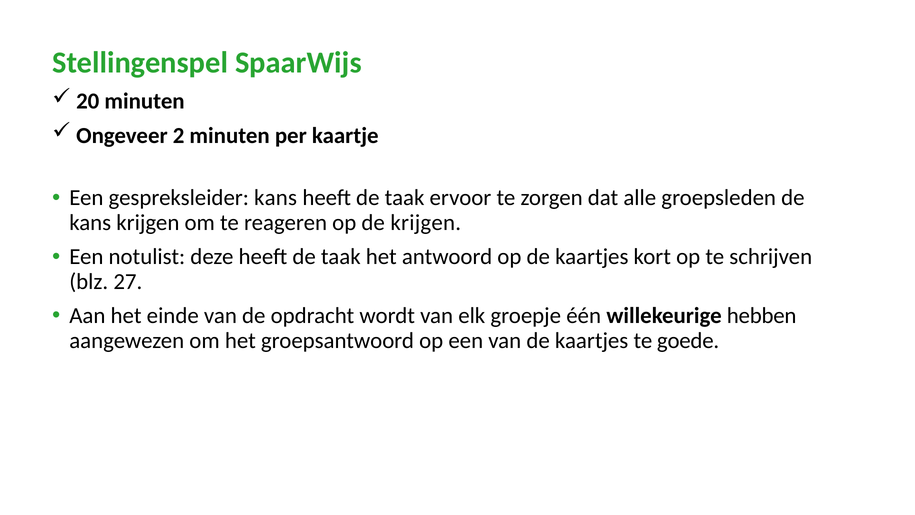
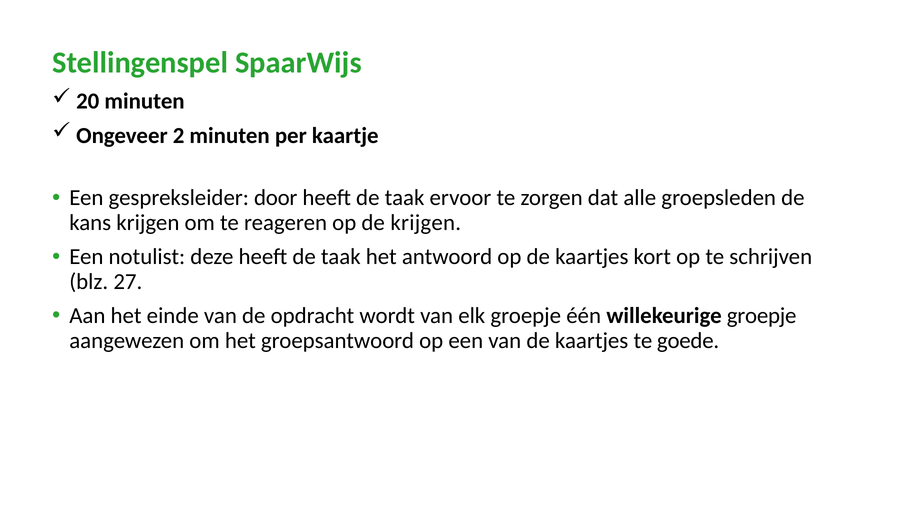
gespreksleider kans: kans -> door
willekeurige hebben: hebben -> groepje
